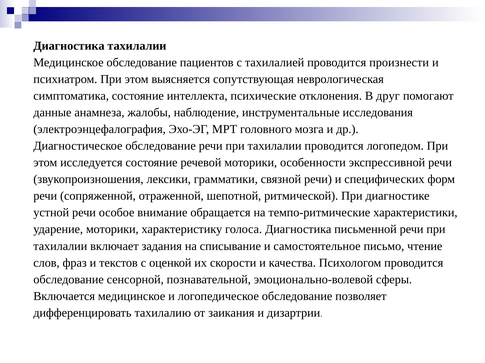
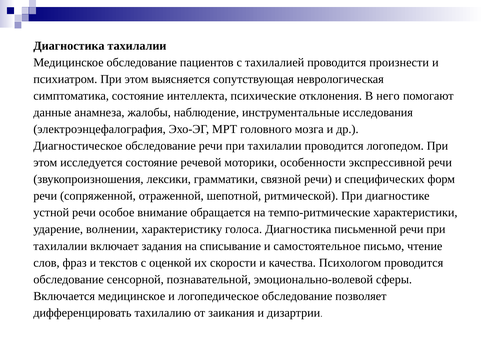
друг: друг -> него
ударение моторики: моторики -> волнении
